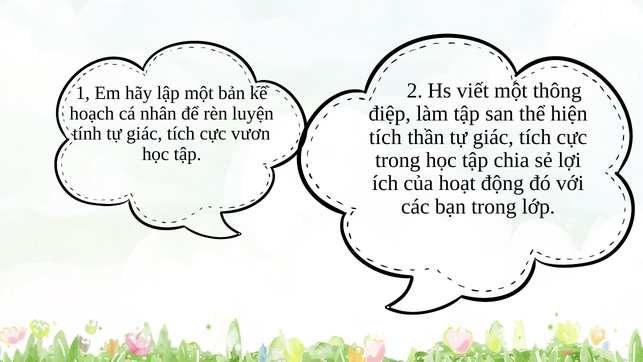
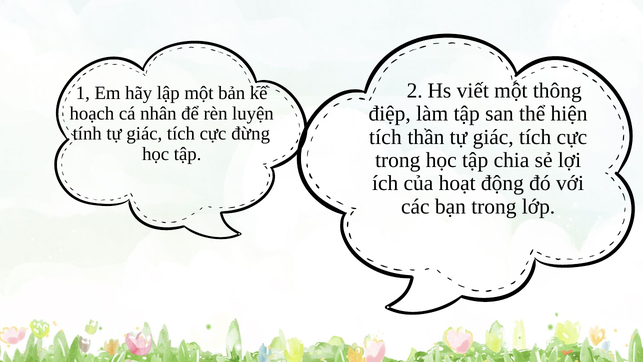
vươn: vươn -> đừng
